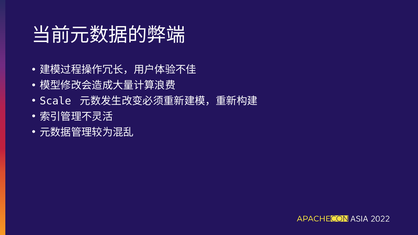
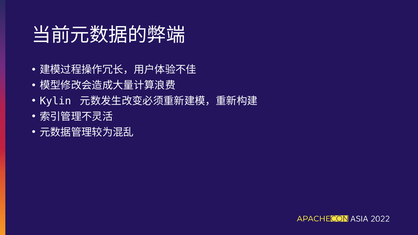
Scale: Scale -> Kylin
